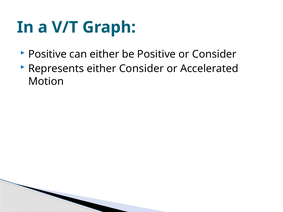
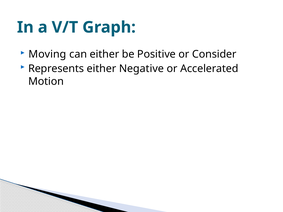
Positive at (47, 54): Positive -> Moving
either Consider: Consider -> Negative
